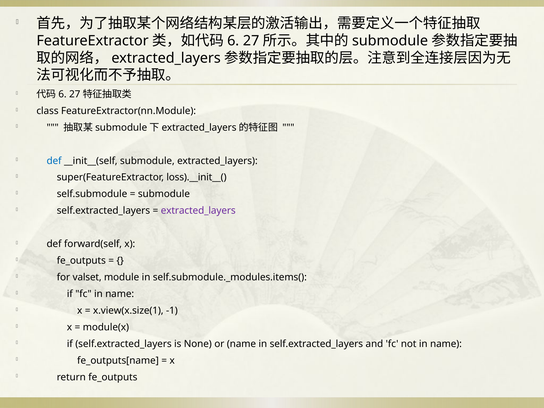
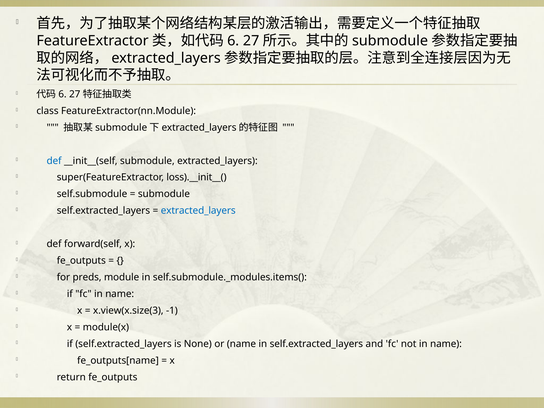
extracted_layers at (198, 211) colour: purple -> blue
valset: valset -> preds
x.view(x.size(1: x.view(x.size(1 -> x.view(x.size(3
